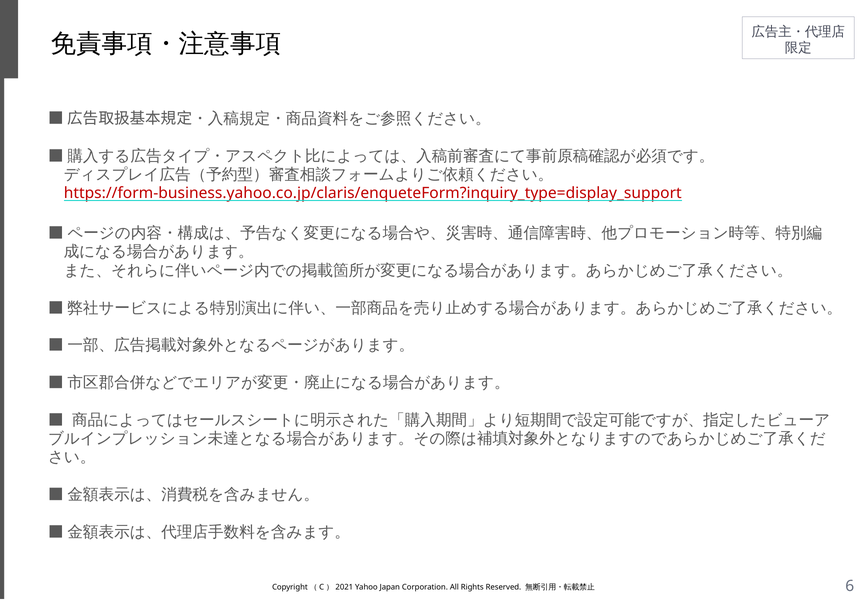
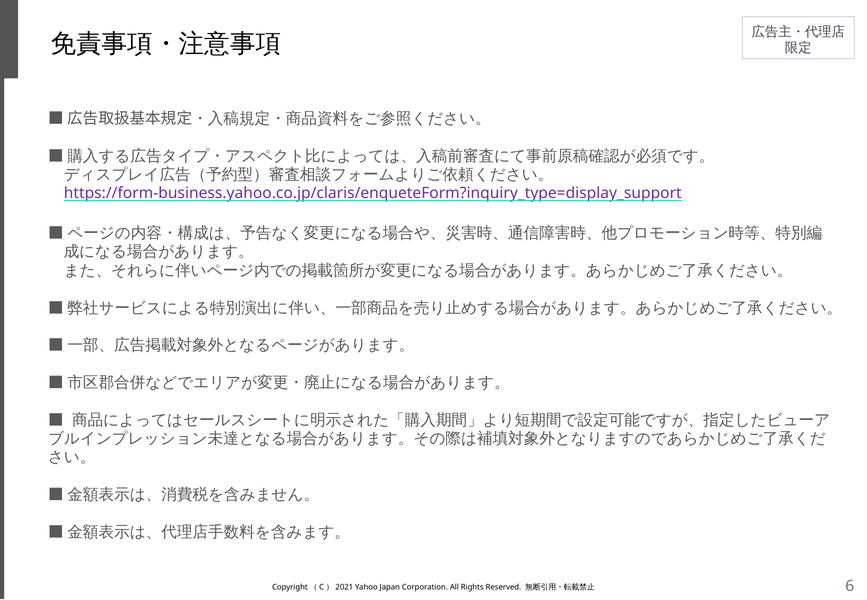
https://form-business.yahoo.co.jp/claris/enqueteForm?inquiry_type=display_support colour: red -> purple
